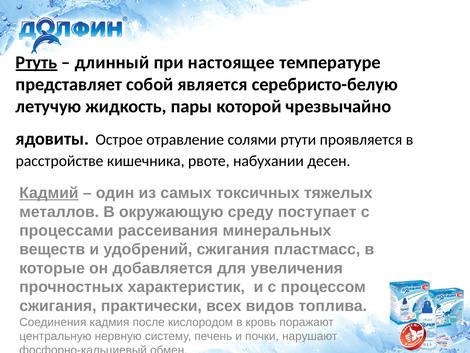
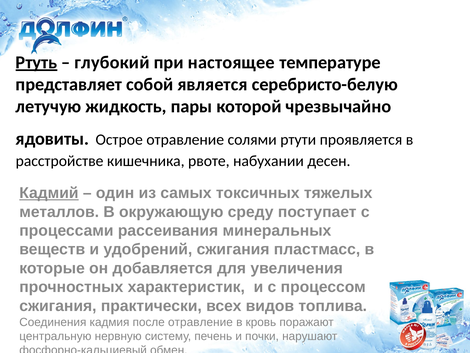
длинный: длинный -> глубокий
после кислородом: кислородом -> отравление
